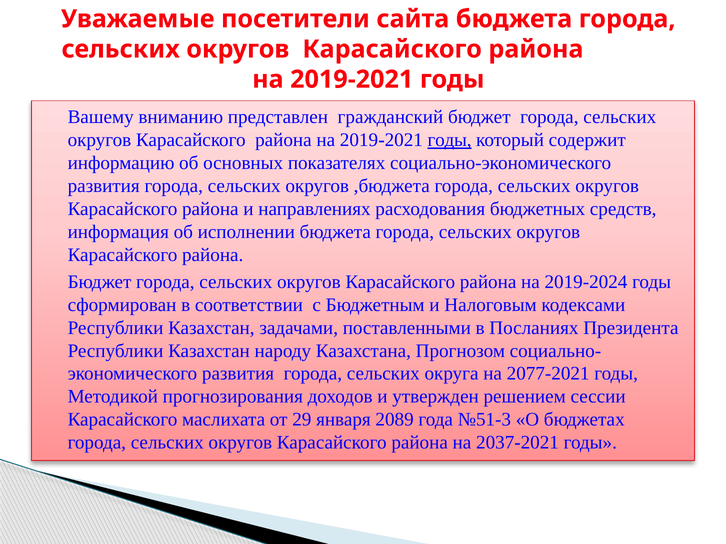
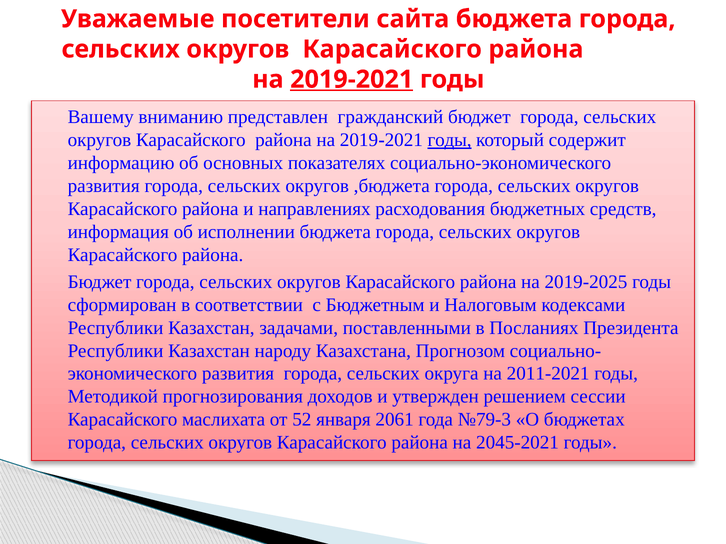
2019-2021 at (352, 79) underline: none -> present
2019-2024: 2019-2024 -> 2019-2025
2077-2021: 2077-2021 -> 2011-2021
29: 29 -> 52
2089: 2089 -> 2061
№51-3: №51-3 -> №79-3
2037-2021: 2037-2021 -> 2045-2021
